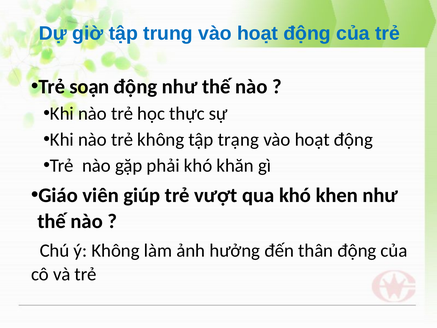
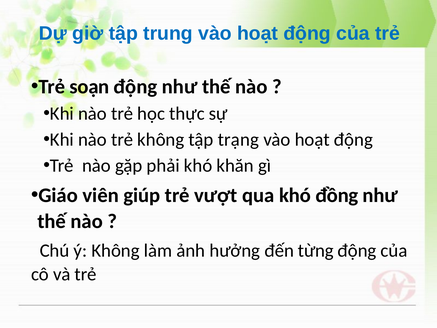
khen: khen -> đồng
thân: thân -> từng
